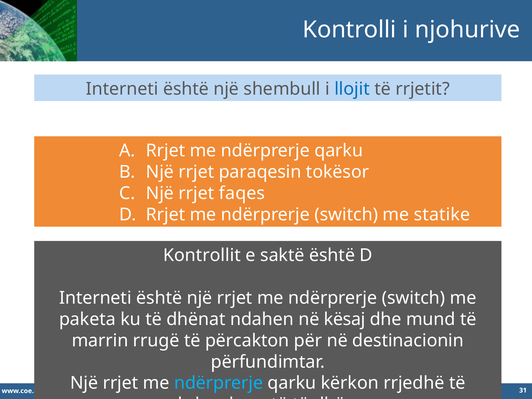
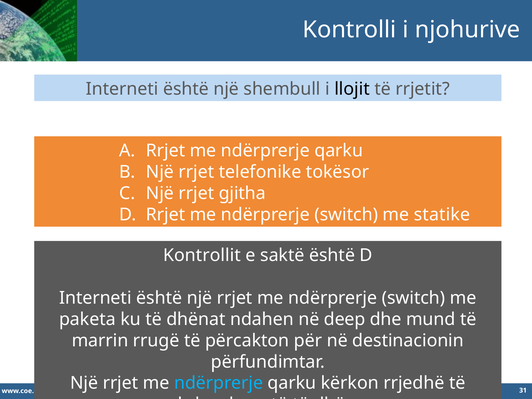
llojit colour: blue -> black
paraqesin: paraqesin -> telefonike
faqes: faqes -> gjitha
kësaj: kësaj -> deep
